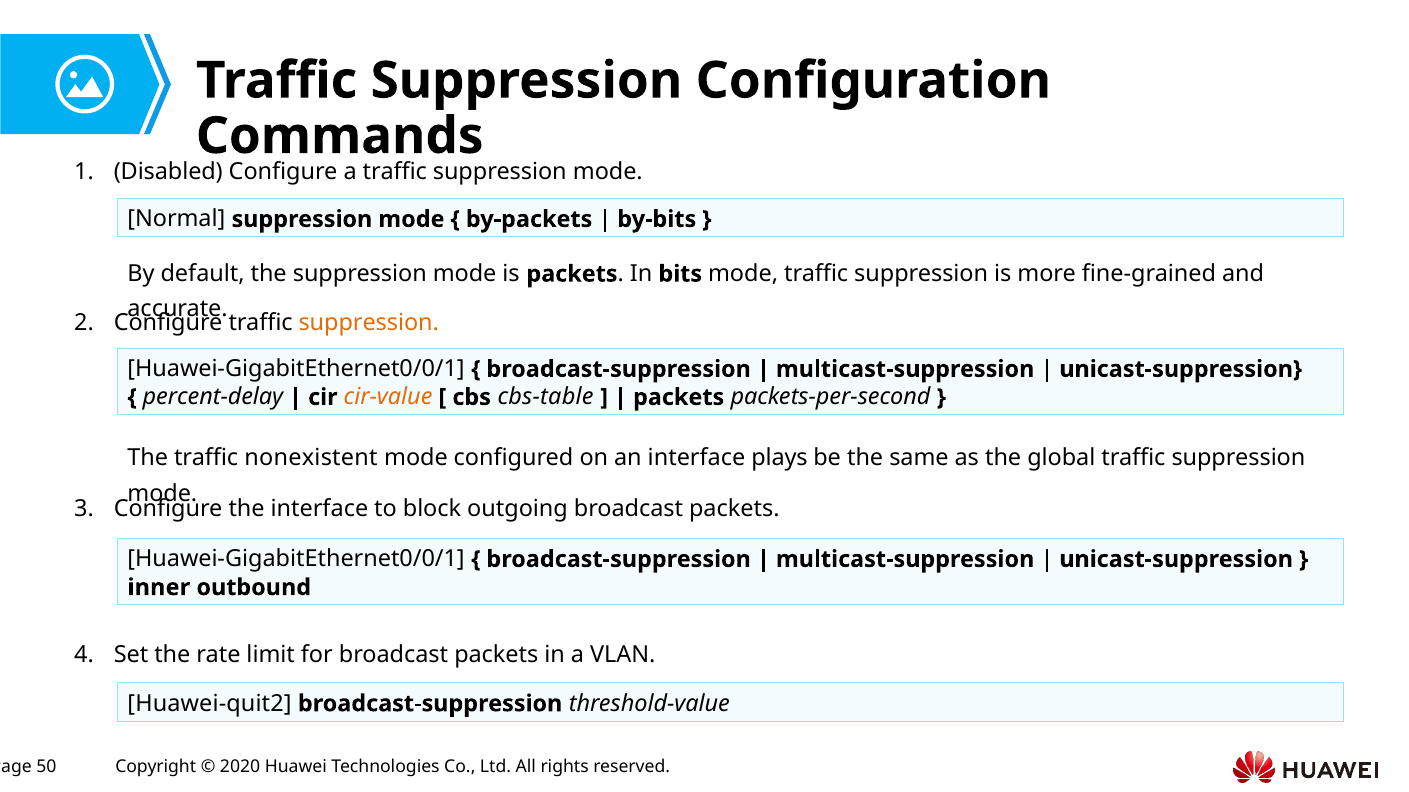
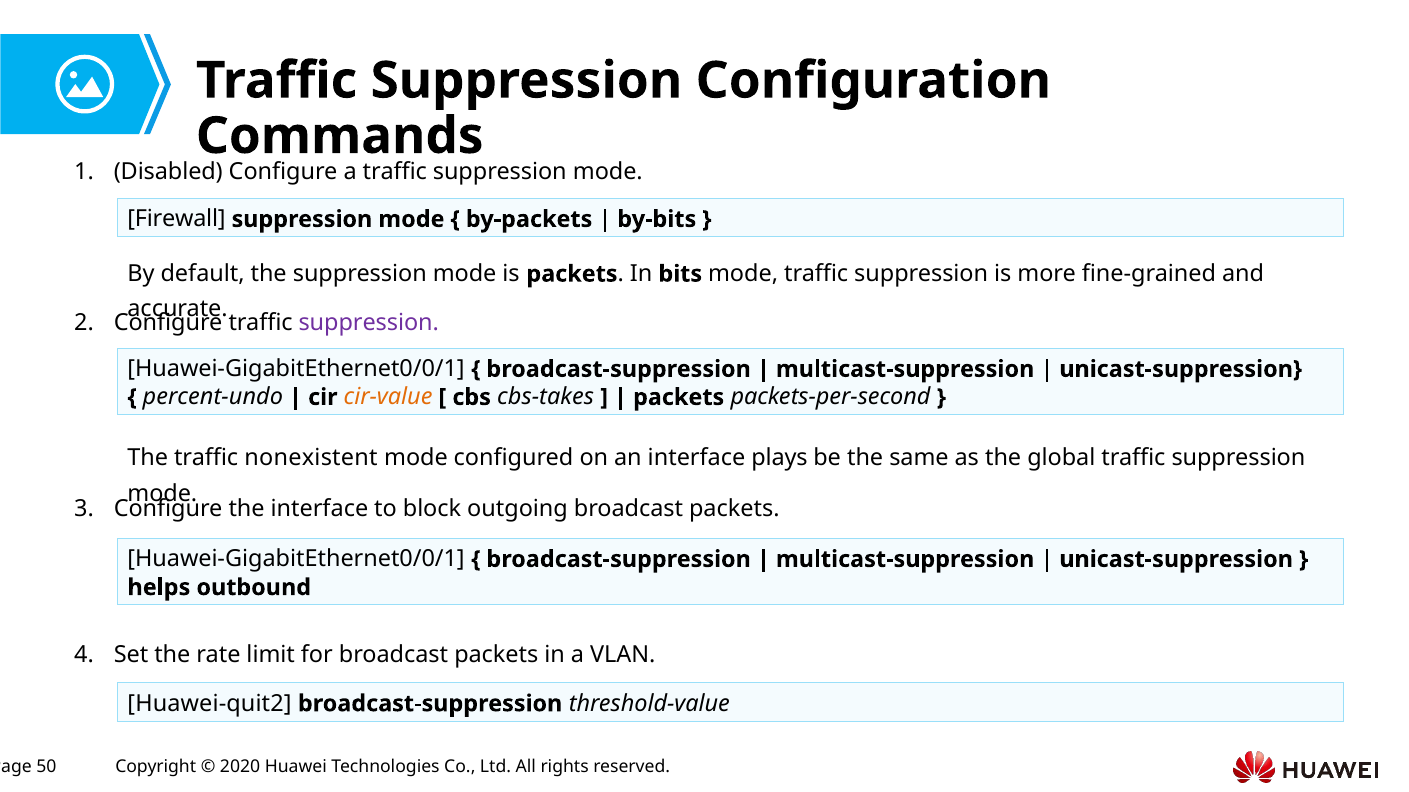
Normal: Normal -> Firewall
suppression at (369, 323) colour: orange -> purple
percent-delay: percent-delay -> percent-undo
cbs-table: cbs-table -> cbs-takes
inner: inner -> helps
